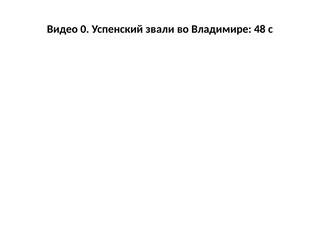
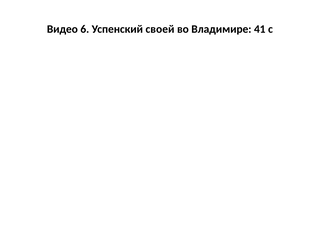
0: 0 -> 6
звали: звали -> своей
48: 48 -> 41
